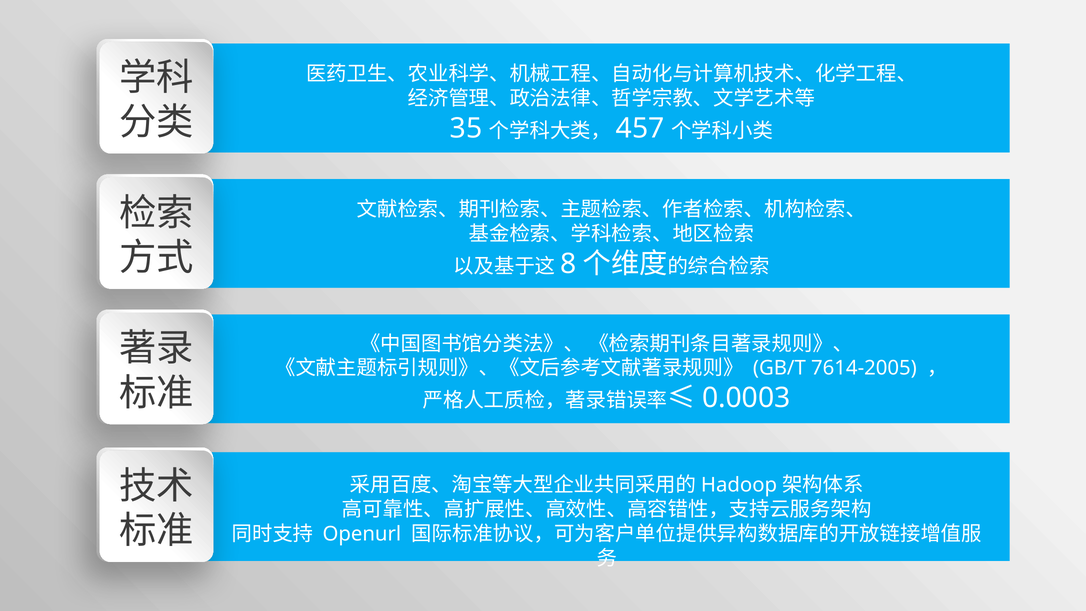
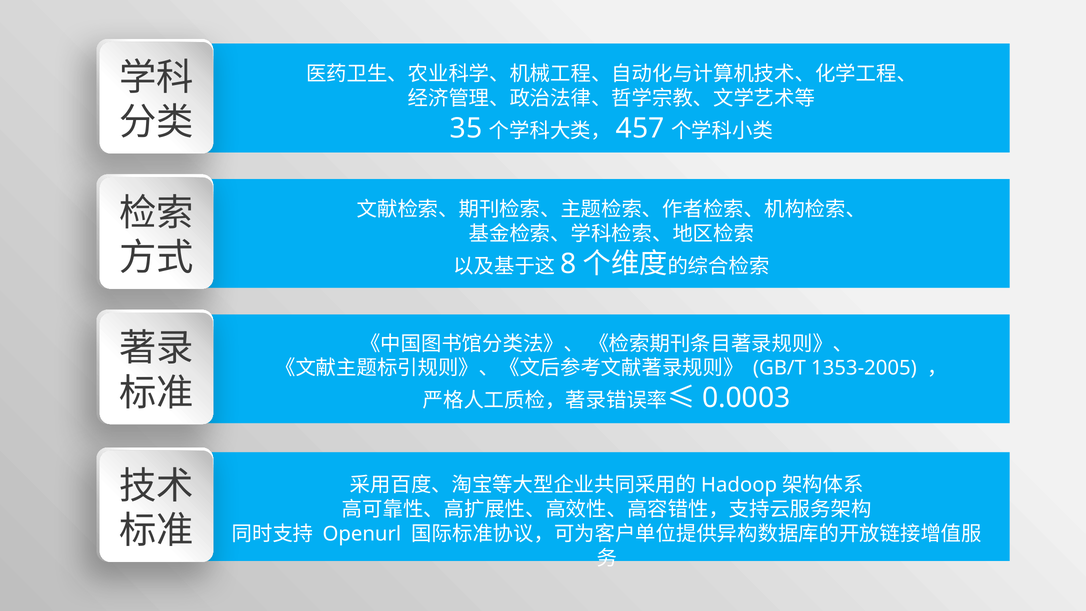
7614-2005: 7614-2005 -> 1353-2005
